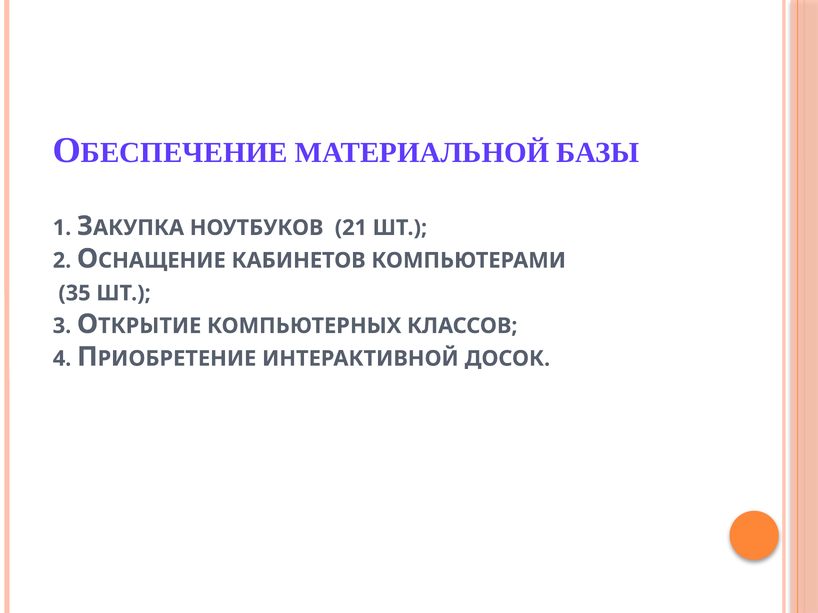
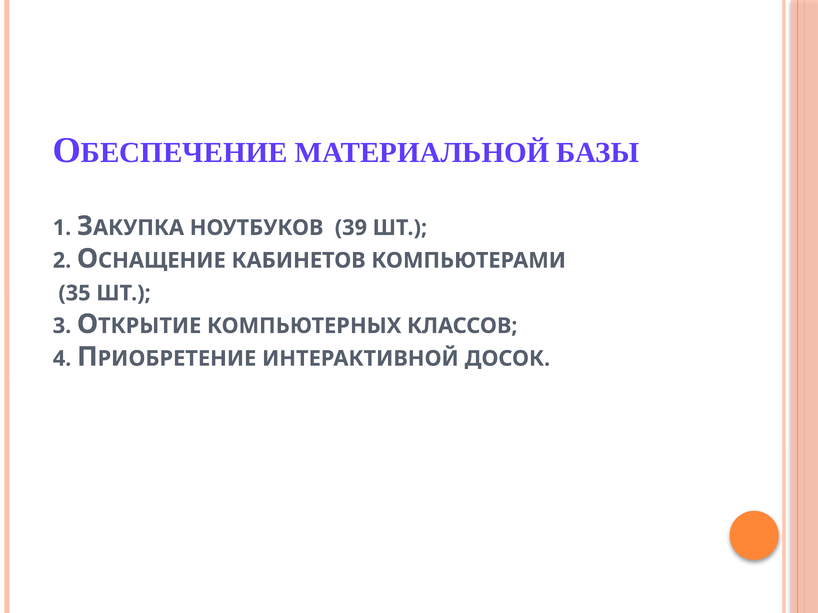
21: 21 -> 39
